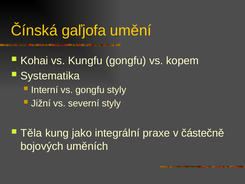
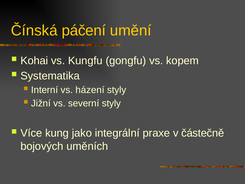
gaľjofa: gaľjofa -> páčení
vs gongfu: gongfu -> házení
Těla: Těla -> Více
